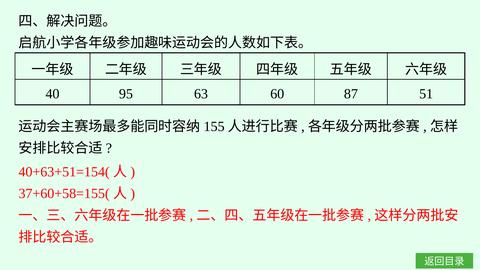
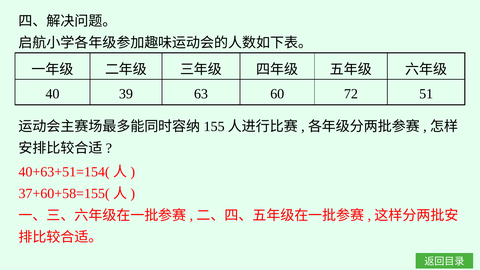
95: 95 -> 39
87: 87 -> 72
